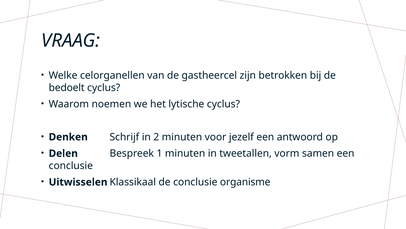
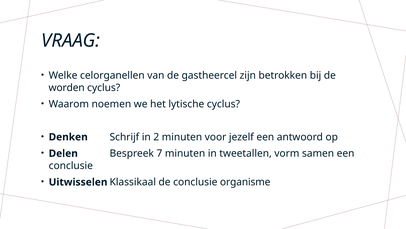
bedoelt: bedoelt -> worden
1: 1 -> 7
